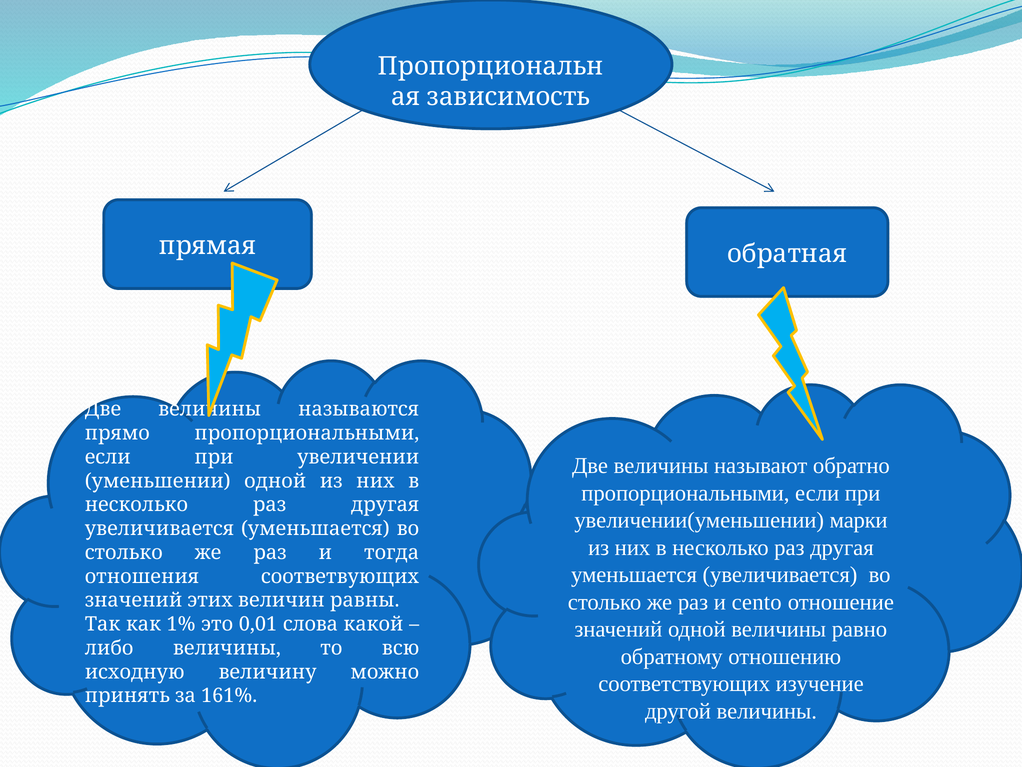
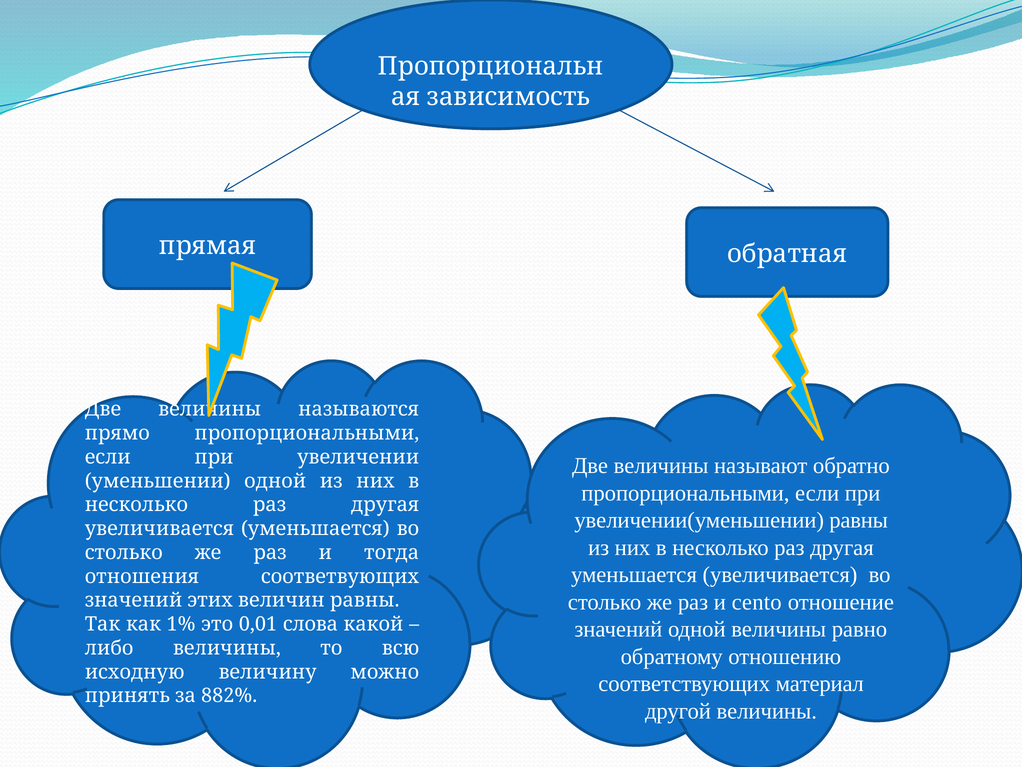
увеличении(уменьшении марки: марки -> равны
изучение: изучение -> материал
161%: 161% -> 882%
